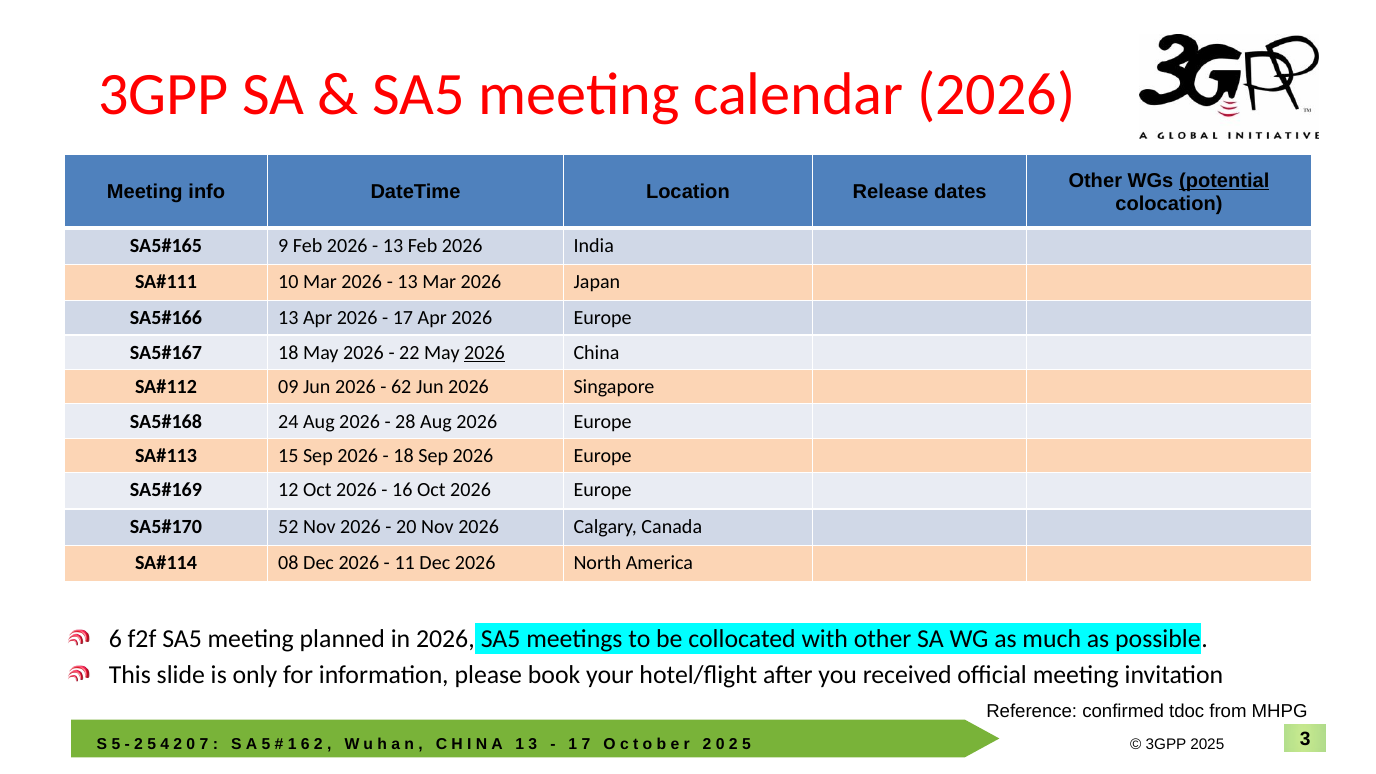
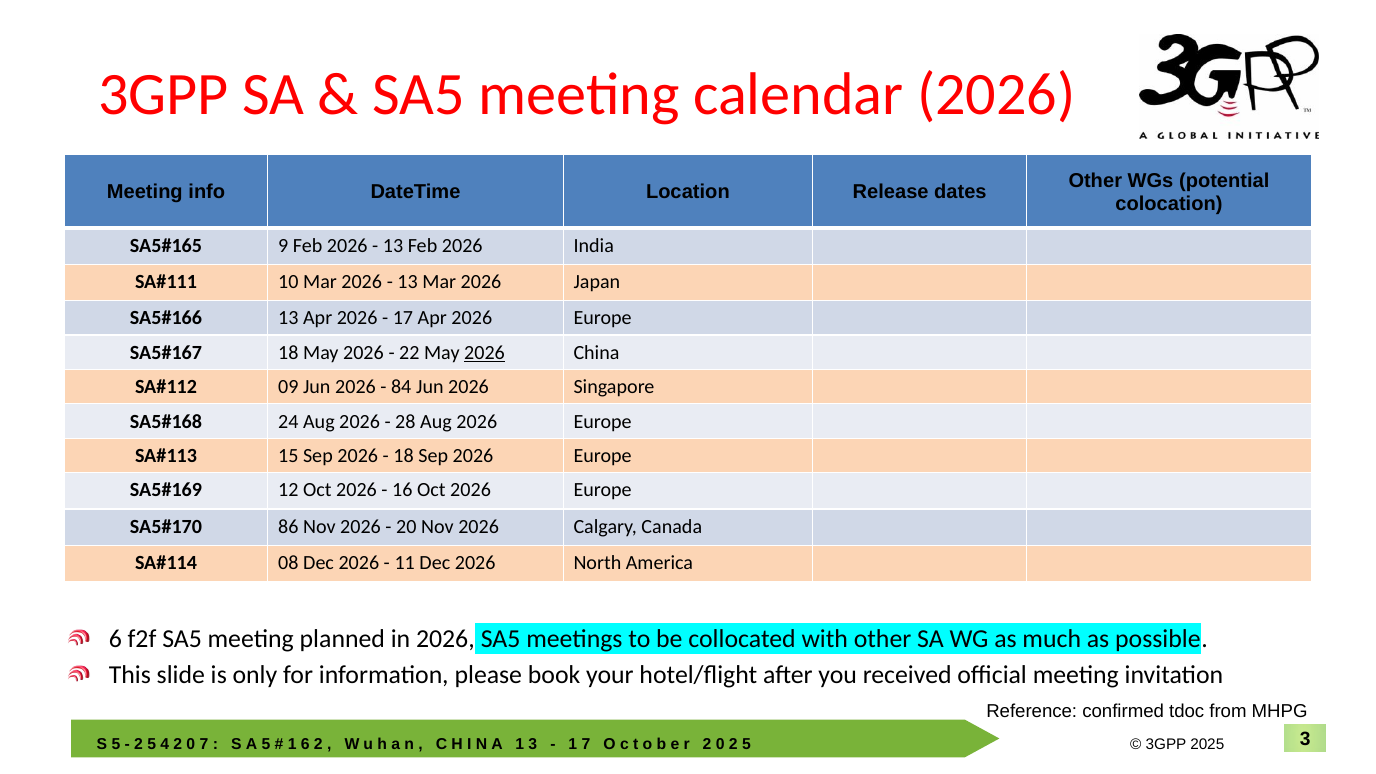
potential underline: present -> none
62: 62 -> 84
52: 52 -> 86
